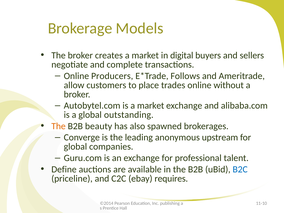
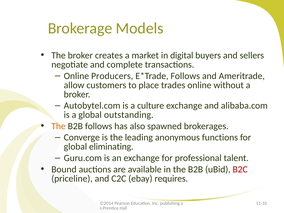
is a market: market -> culture
B2B beauty: beauty -> follows
upstream: upstream -> functions
companies: companies -> eliminating
Define: Define -> Bound
B2C colour: blue -> red
